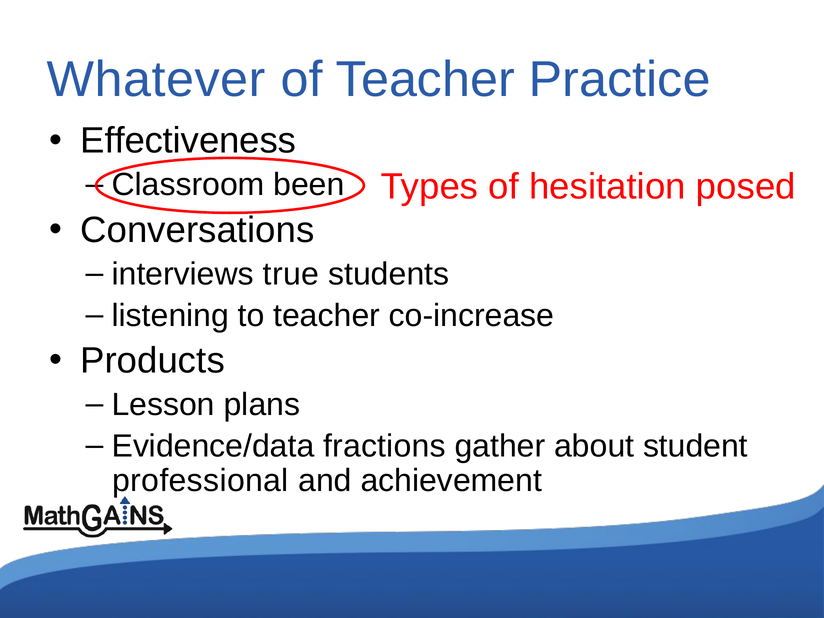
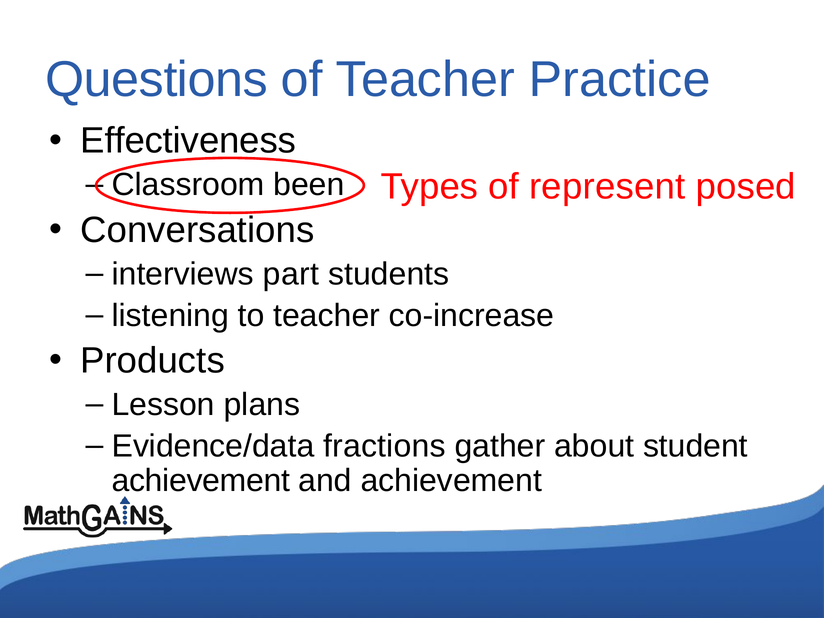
Whatever: Whatever -> Questions
hesitation: hesitation -> represent
true: true -> part
professional at (200, 481): professional -> achievement
